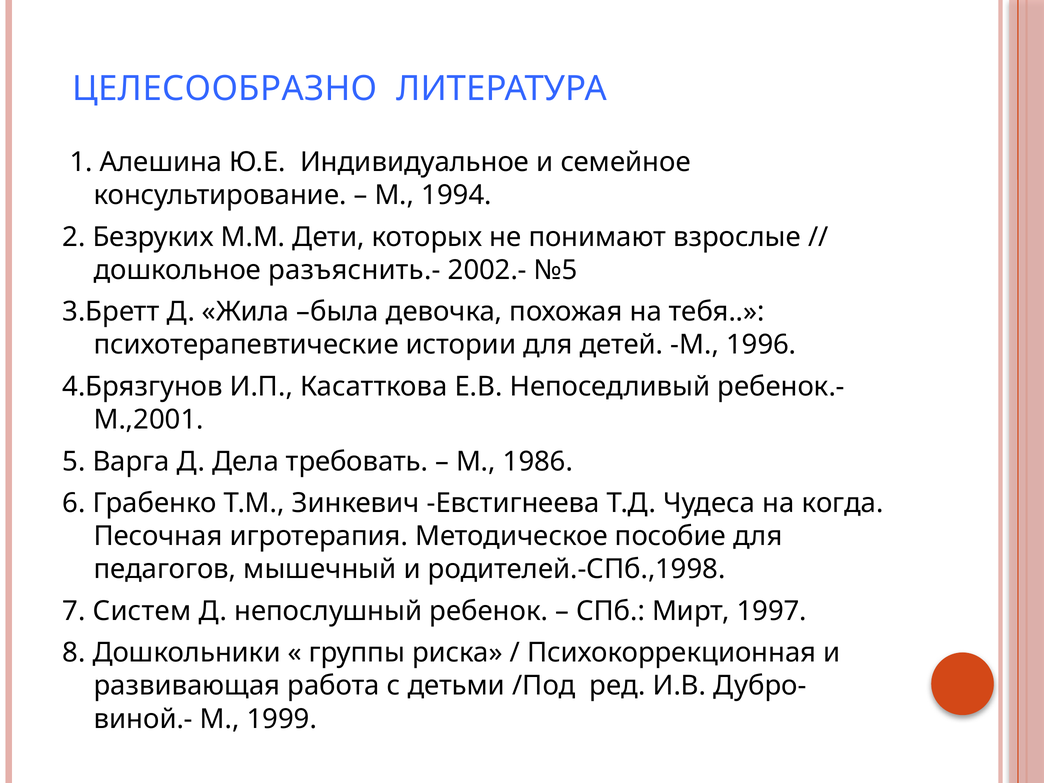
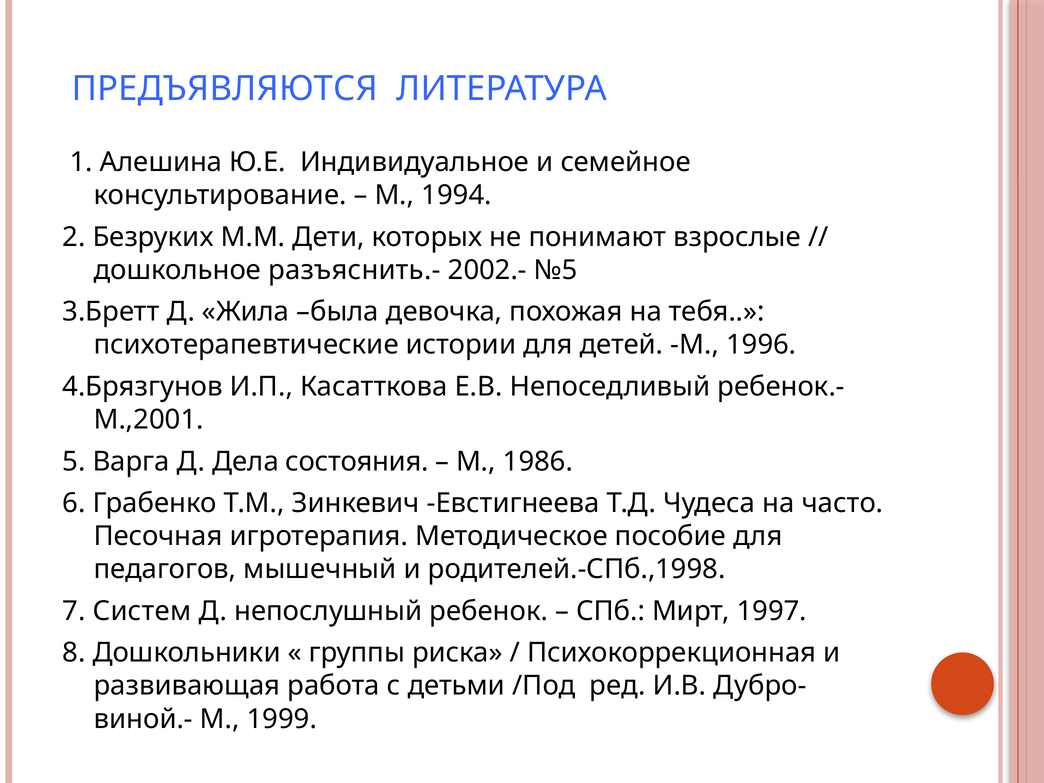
ЦЕЛЕСООБРАЗНО: ЦЕЛЕСООБРАЗНО -> ПРЕДЪЯВЛЯЮТСЯ
требовать: требовать -> состояния
когда: когда -> часто
